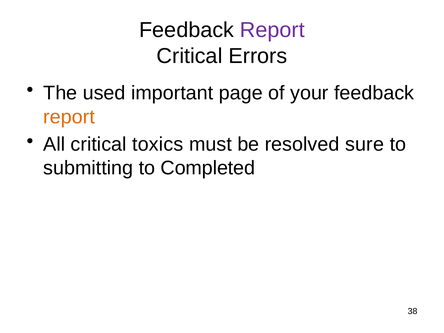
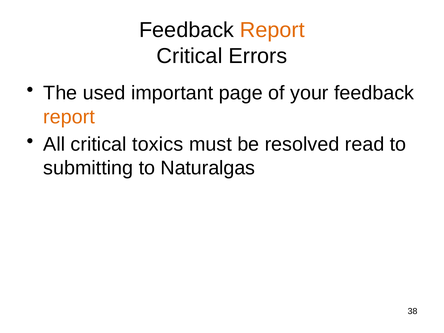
Report at (272, 30) colour: purple -> orange
sure: sure -> read
Completed: Completed -> Naturalgas
